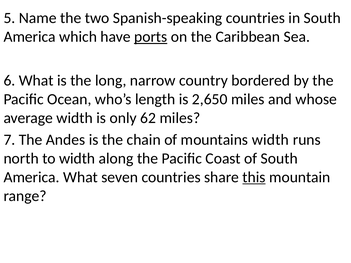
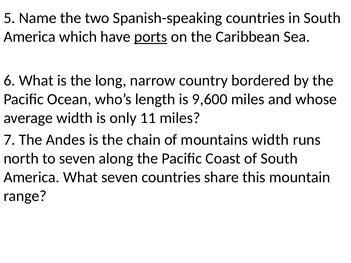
2,650: 2,650 -> 9,600
62: 62 -> 11
to width: width -> seven
this underline: present -> none
